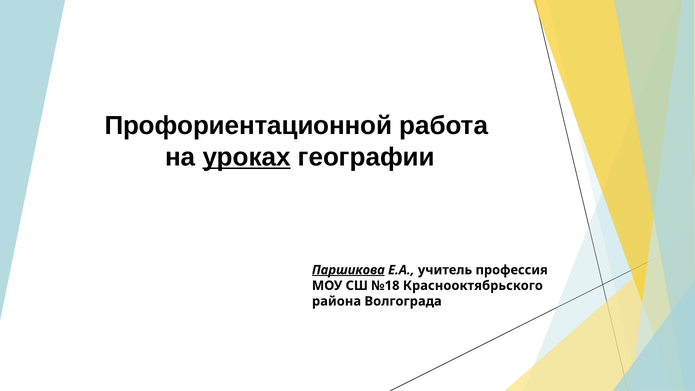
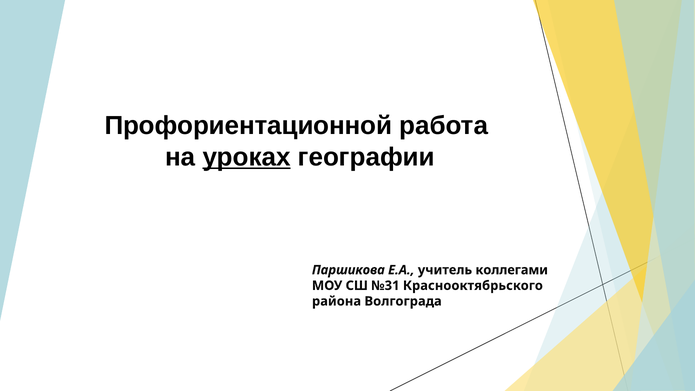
Паршикова underline: present -> none
профессия: профессия -> коллегами
№18: №18 -> №31
